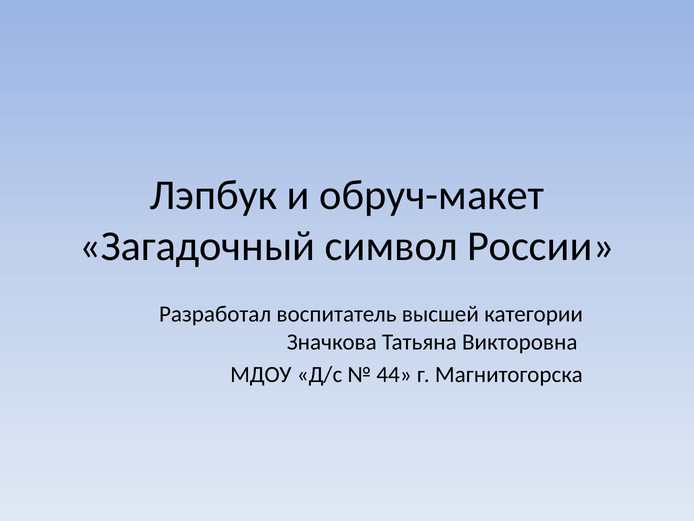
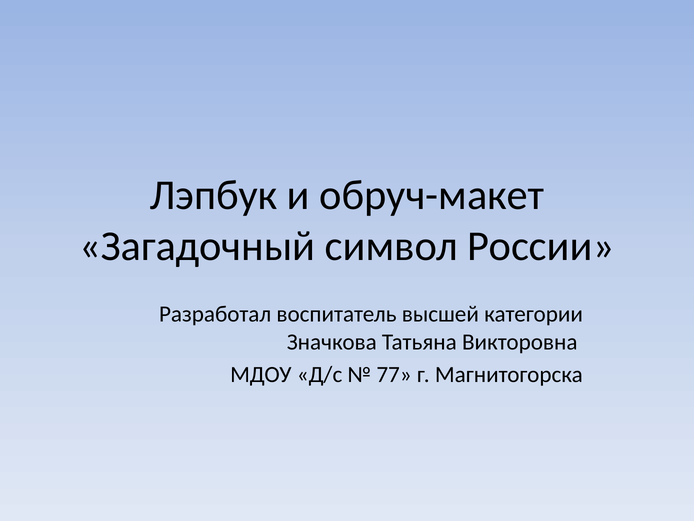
44: 44 -> 77
